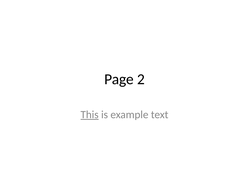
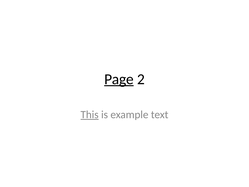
Page underline: none -> present
